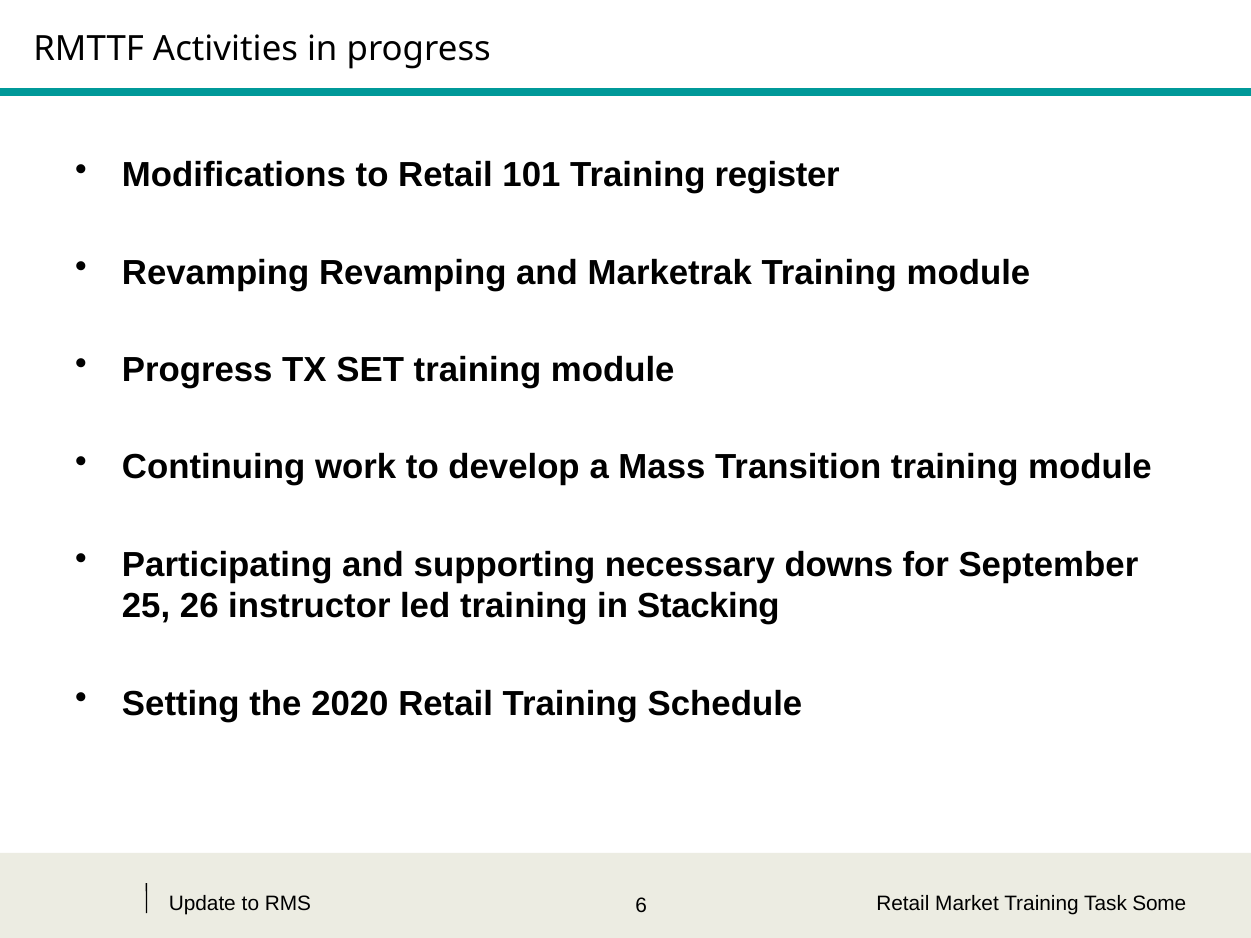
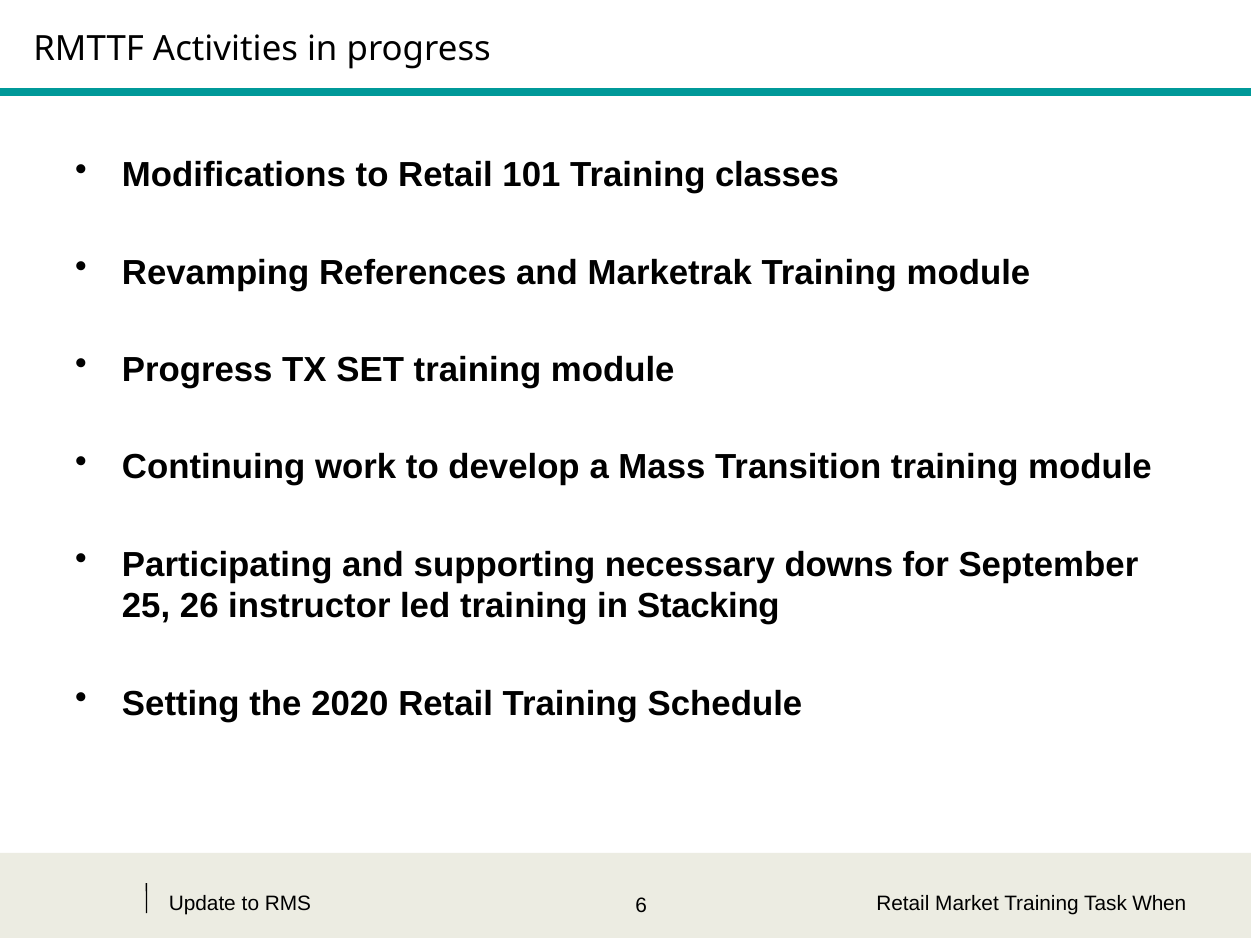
register: register -> classes
Revamping Revamping: Revamping -> References
Some: Some -> When
